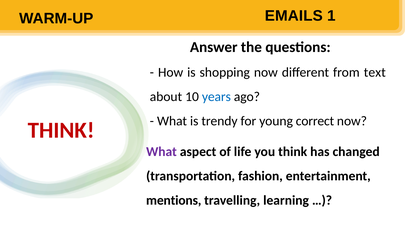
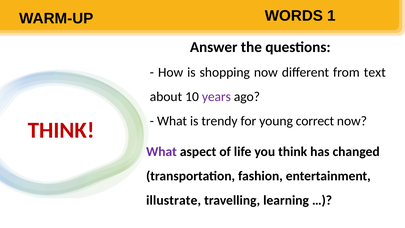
EMAILS: EMAILS -> WORDS
years colour: blue -> purple
mentions: mentions -> illustrate
